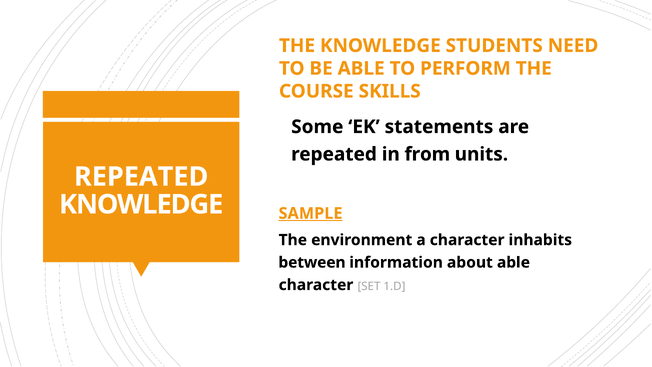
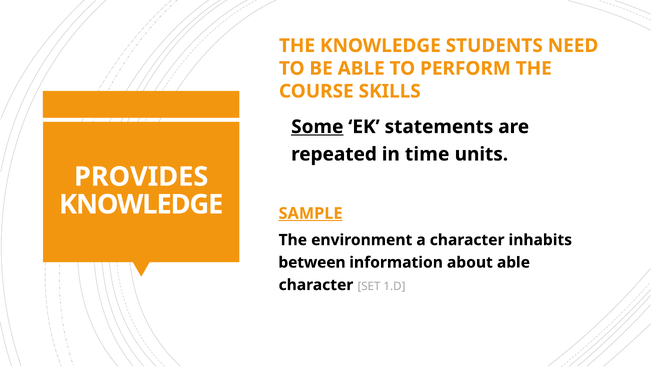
Some underline: none -> present
from: from -> time
REPEATED at (141, 177): REPEATED -> PROVIDES
